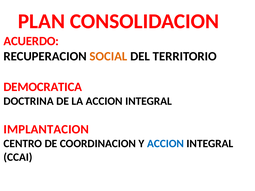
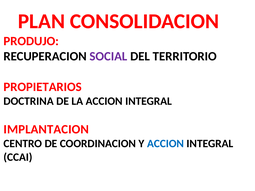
ACUERDO: ACUERDO -> PRODUJO
SOCIAL colour: orange -> purple
DEMOCRATICA: DEMOCRATICA -> PROPIETARIOS
